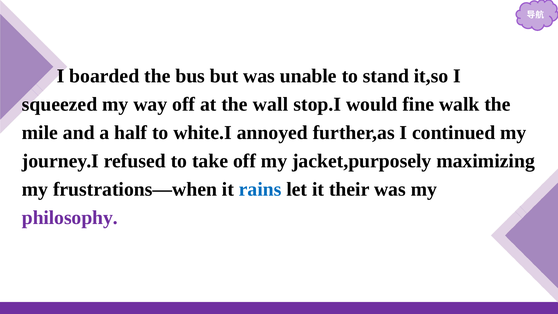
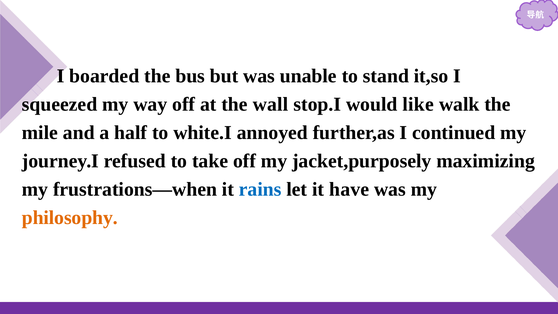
fine: fine -> like
their: their -> have
philosophy colour: purple -> orange
